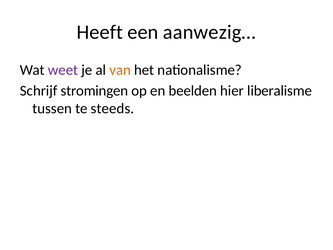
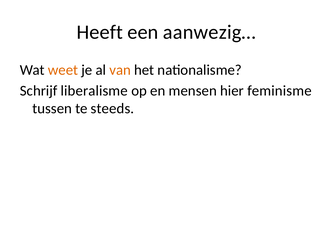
weet colour: purple -> orange
stromingen: stromingen -> liberalisme
beelden: beelden -> mensen
liberalisme: liberalisme -> feminisme
